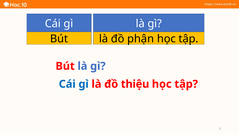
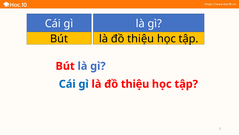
Bút là đồ phận: phận -> thiệu
